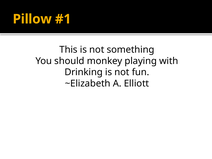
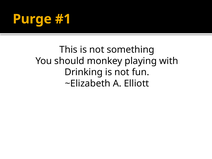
Pillow: Pillow -> Purge
